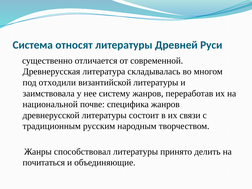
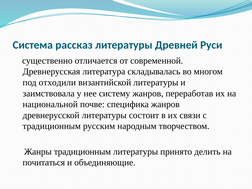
относят: относят -> рассказ
Жанры способствовал: способствовал -> традиционным
